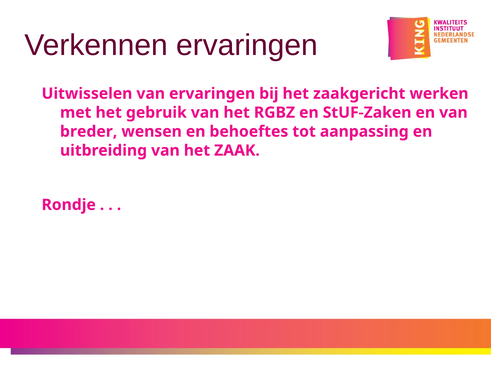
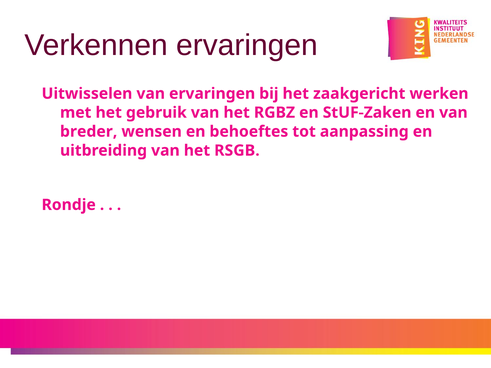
ZAAK: ZAAK -> RSGB
